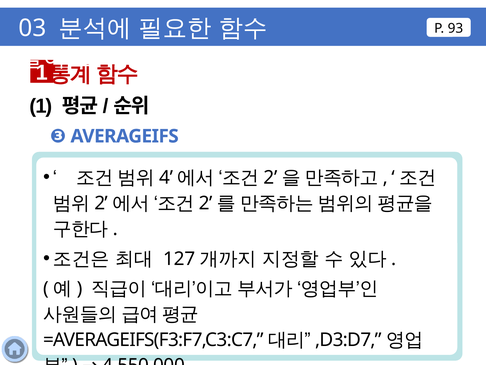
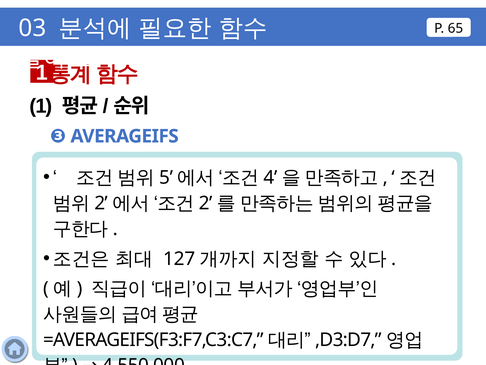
93: 93 -> 65
4: 4 -> 5
2 at (271, 177): 2 -> 4
